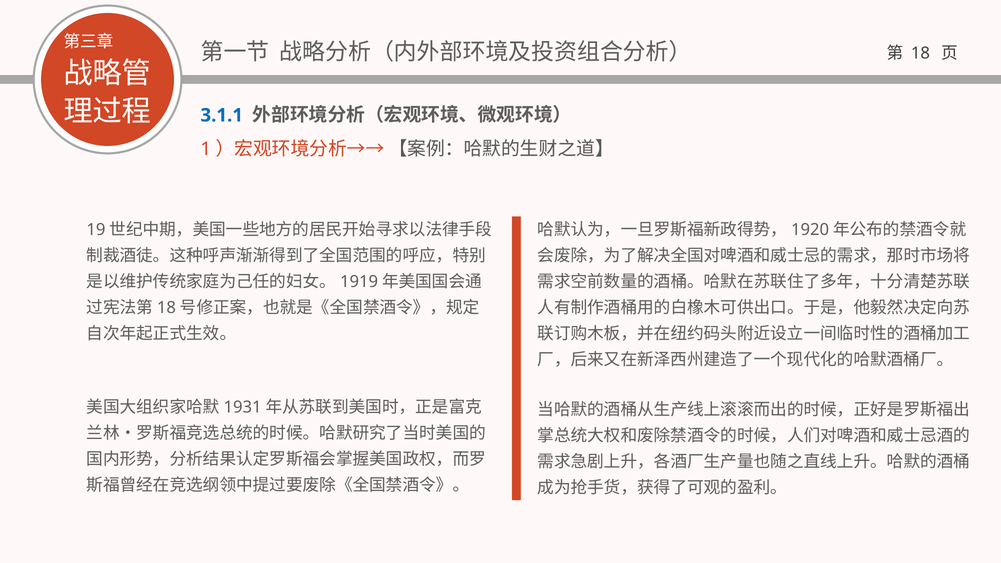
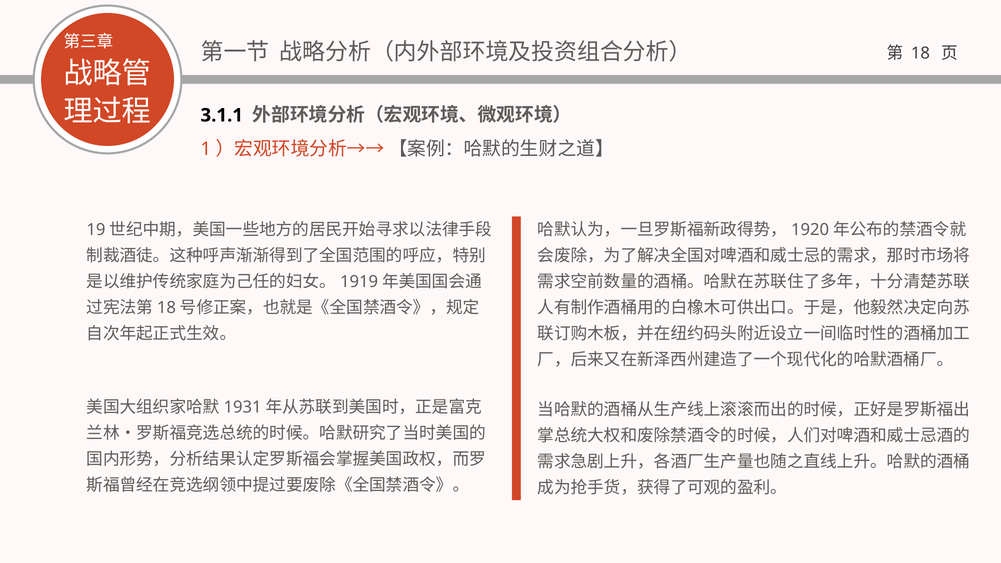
3.1.1 colour: blue -> black
